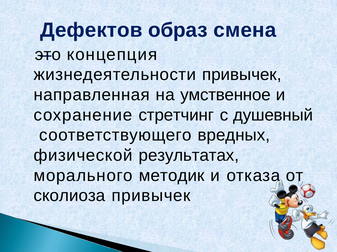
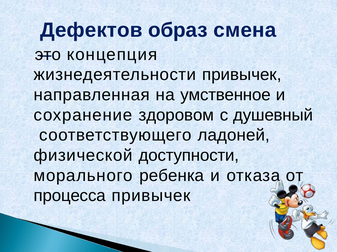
стретчинг: стретчинг -> здоровом
вредных: вредных -> ладоней
результатах: результатах -> доступности
методик: методик -> ребенка
сколиоза: сколиоза -> процесса
